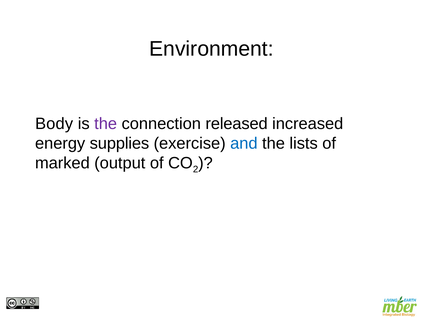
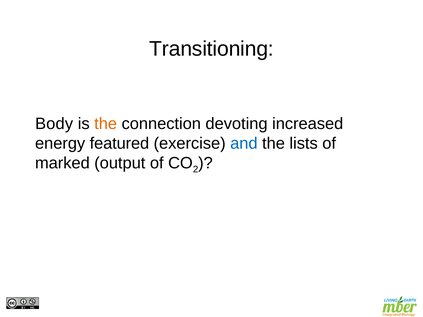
Environment: Environment -> Transitioning
the at (106, 124) colour: purple -> orange
released: released -> devoting
supplies: supplies -> featured
